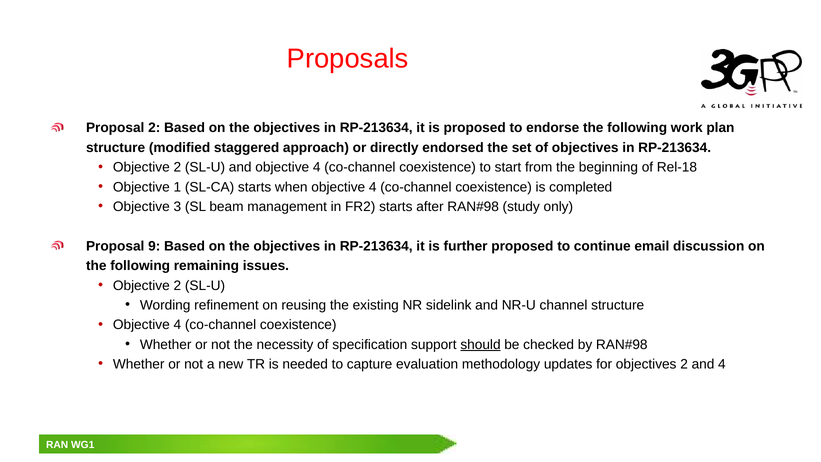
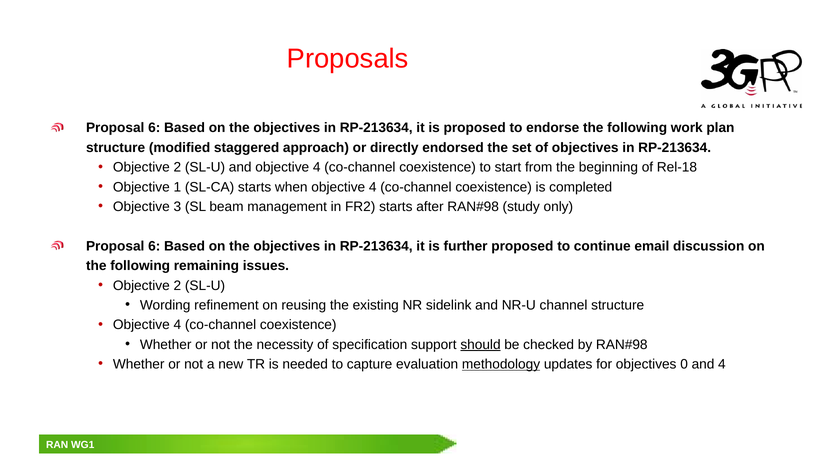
2 at (154, 128): 2 -> 6
9 at (154, 246): 9 -> 6
methodology underline: none -> present
objectives 2: 2 -> 0
